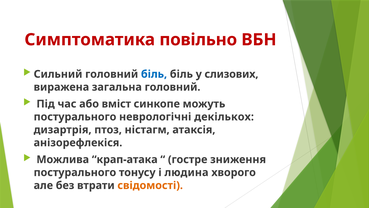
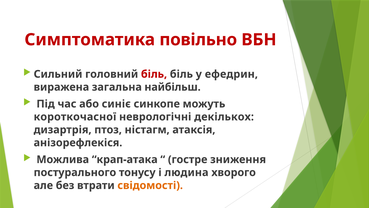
біль at (154, 74) colour: blue -> red
слизових: слизових -> ефедрин
загальна головний: головний -> найбільш
вміст: вміст -> синіє
постурального at (75, 117): постурального -> короткочасної
